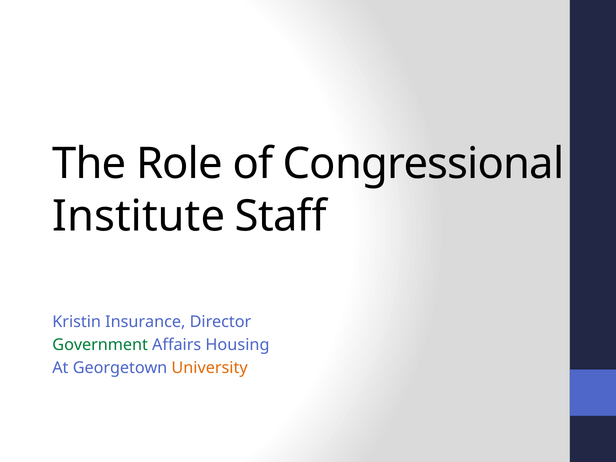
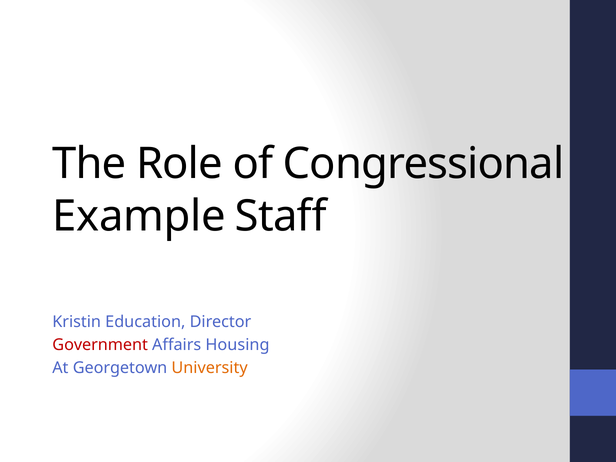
Institute: Institute -> Example
Insurance: Insurance -> Education
Government colour: green -> red
